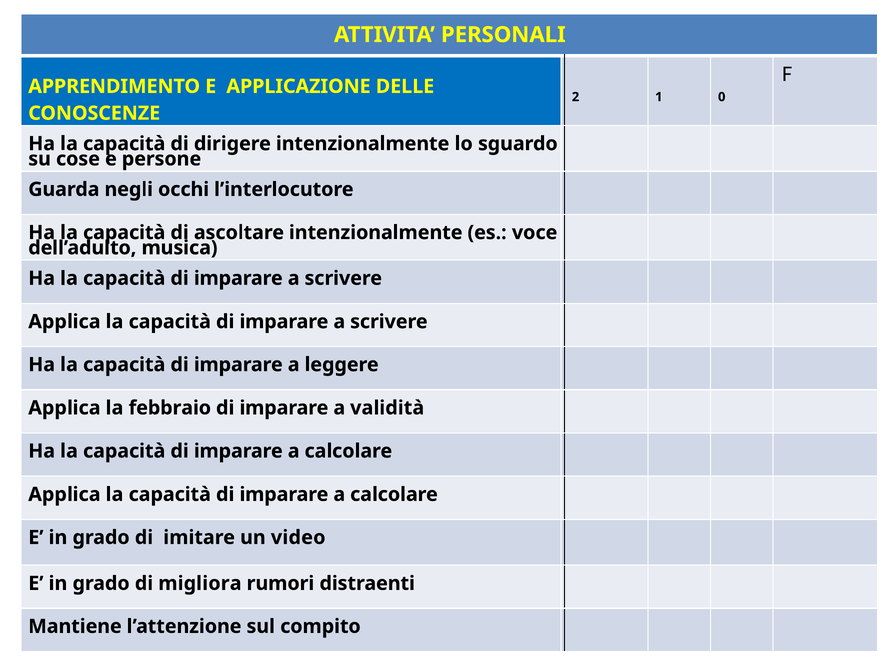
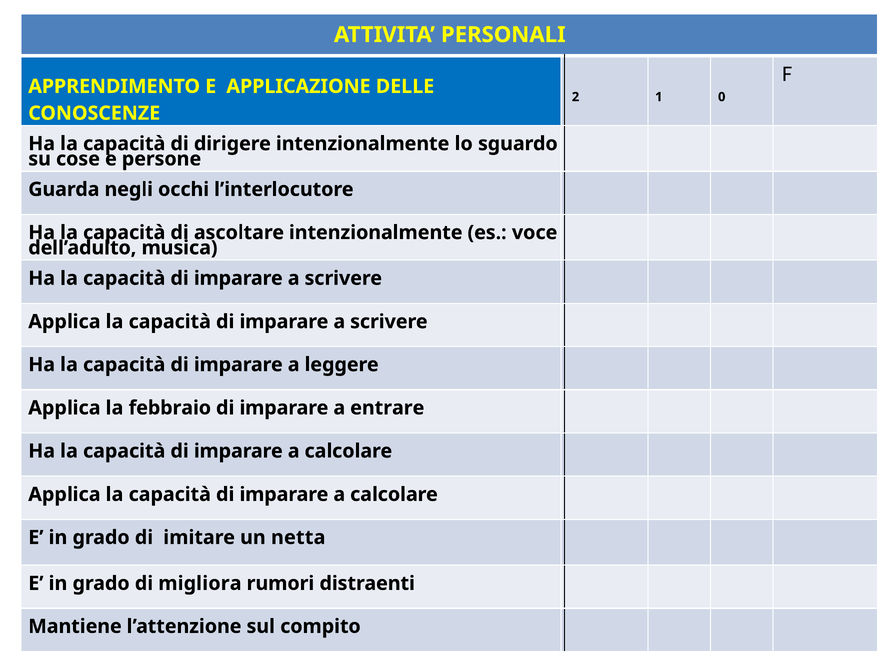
validità: validità -> entrare
video: video -> netta
